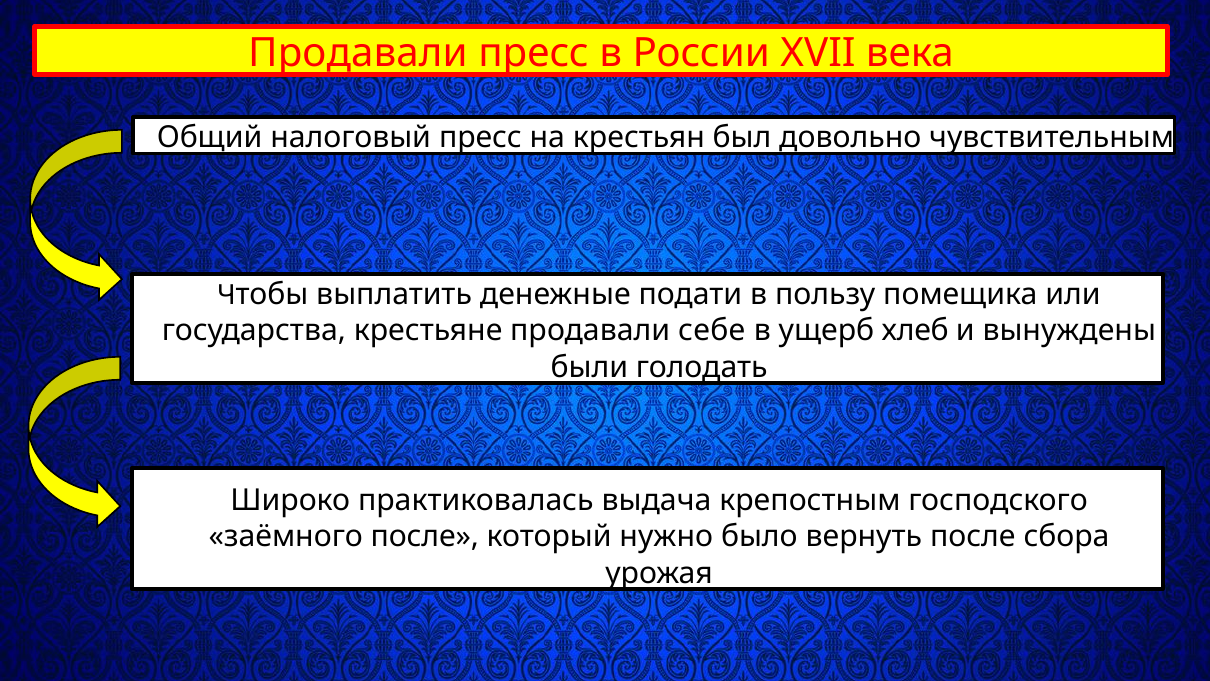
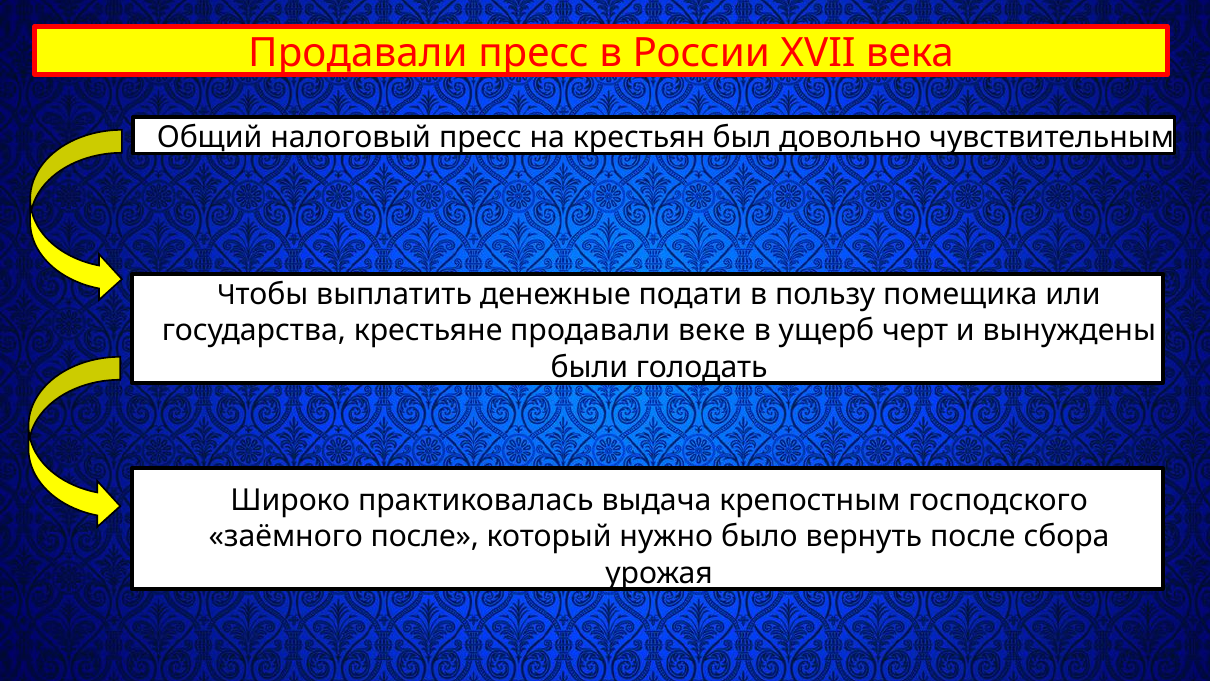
себе: себе -> веке
хлеб: хлеб -> черт
